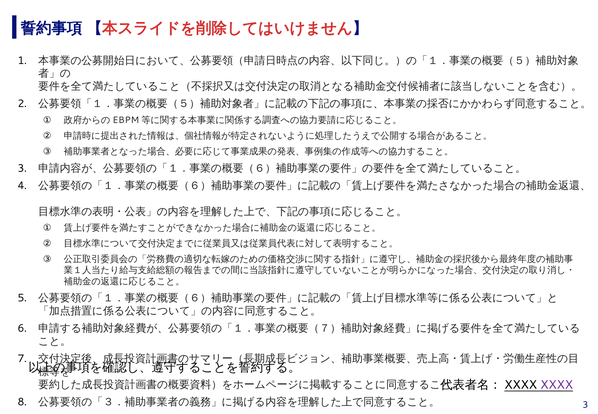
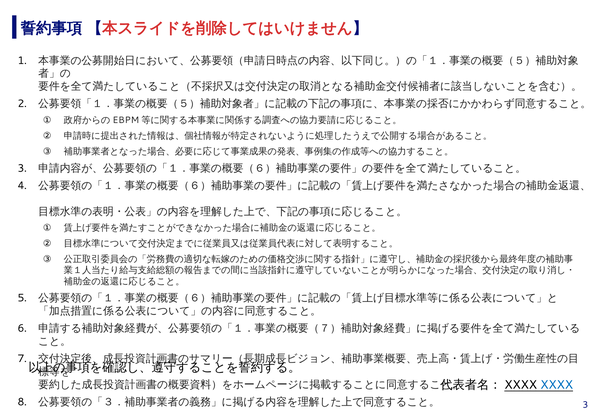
XXXX colour: purple -> blue
